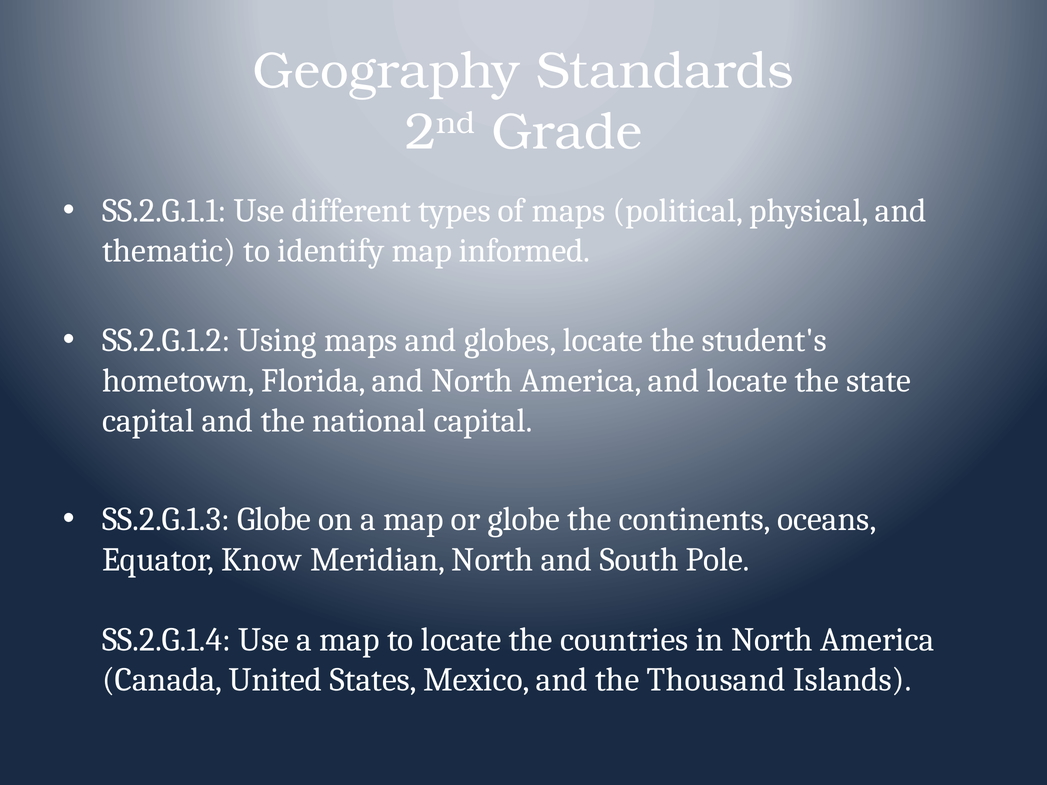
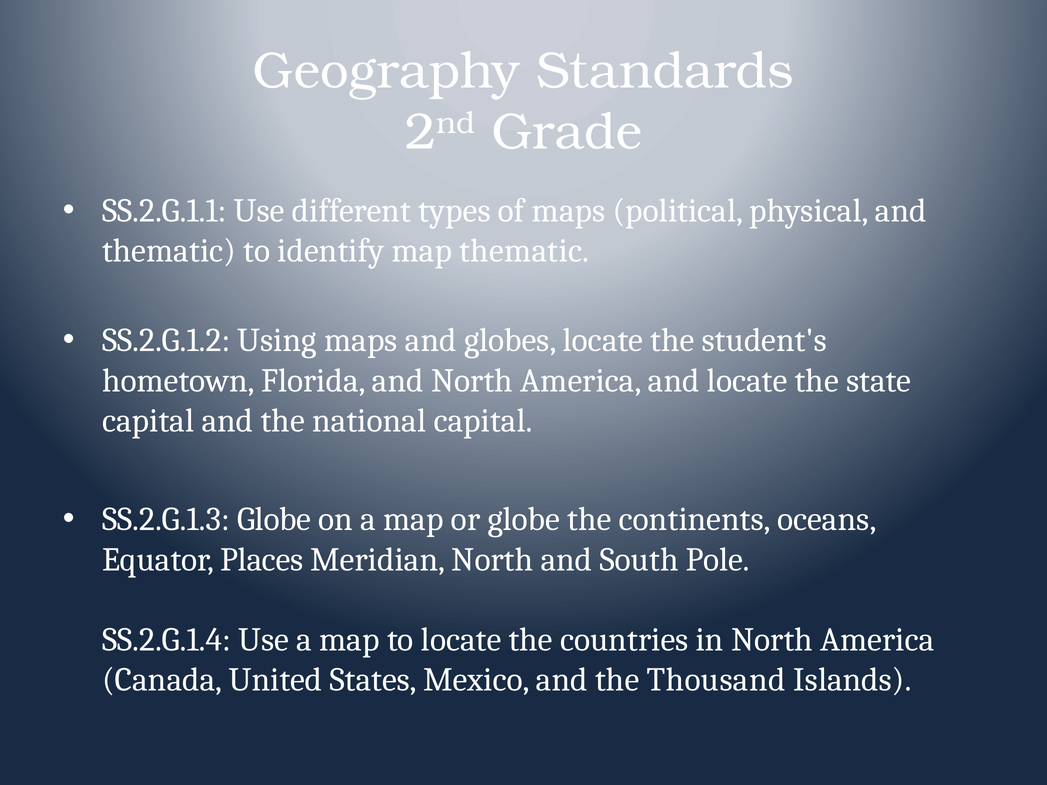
map informed: informed -> thematic
Know: Know -> Places
